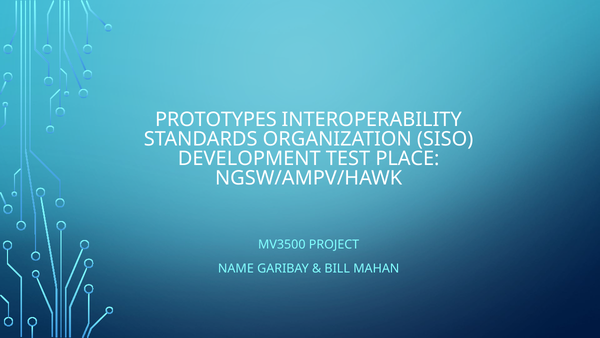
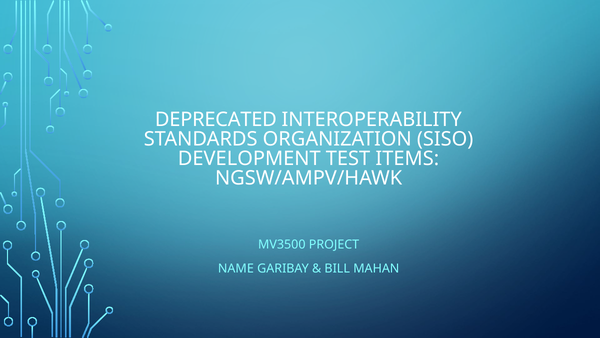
PROTOTYPES: PROTOTYPES -> DEPRECATED
PLACE: PLACE -> ITEMS
